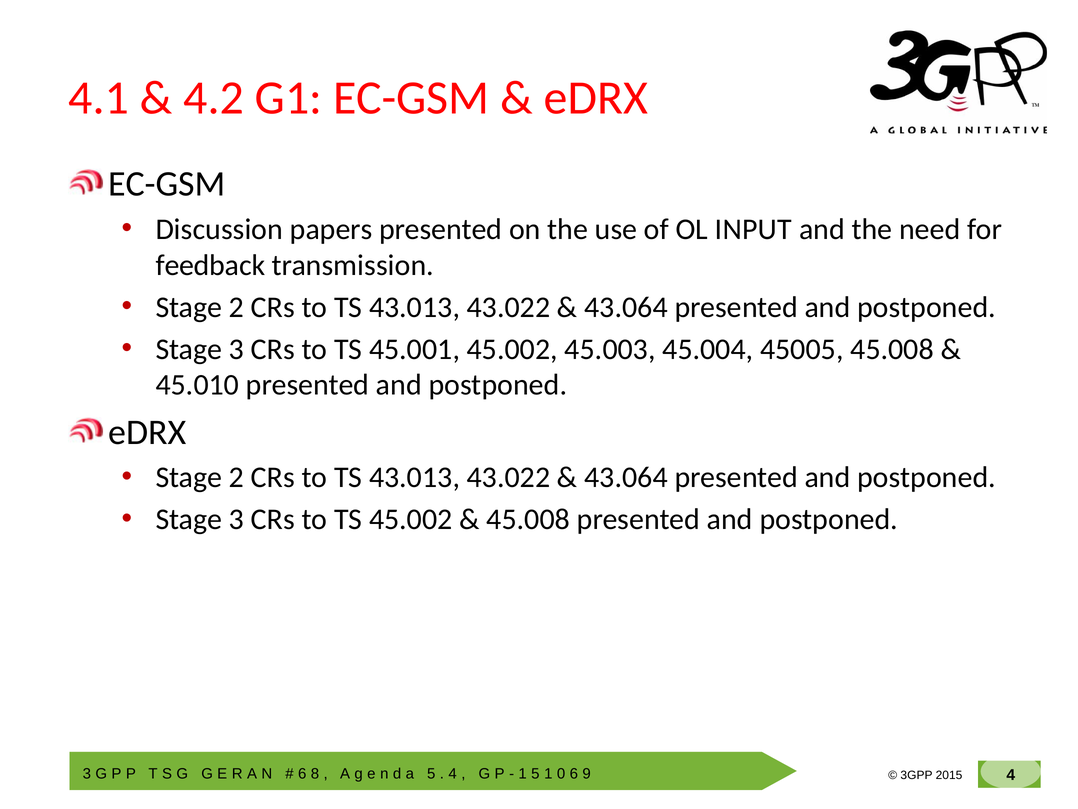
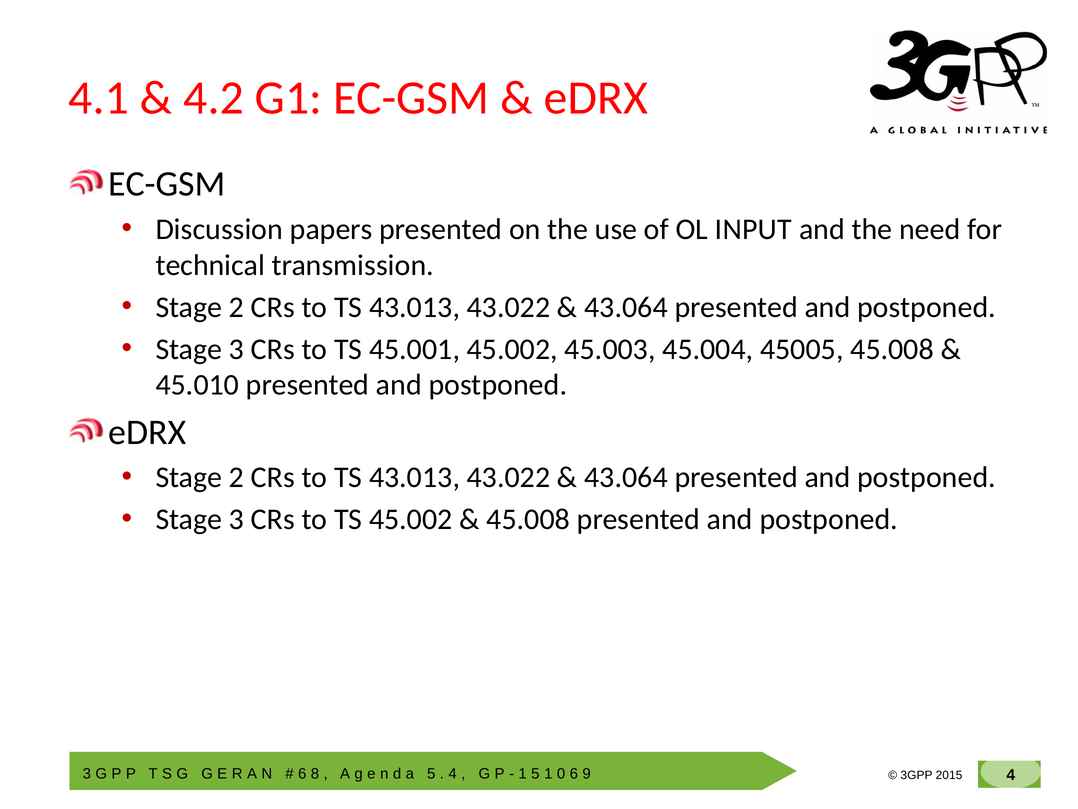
feedback: feedback -> technical
